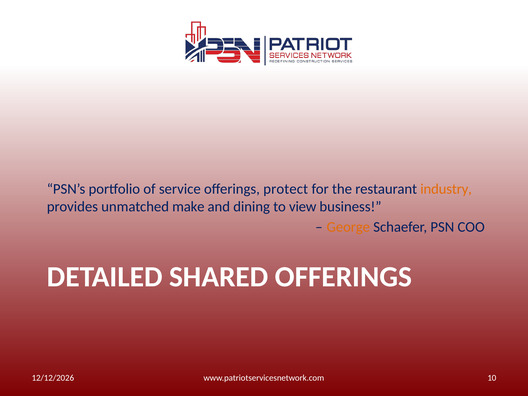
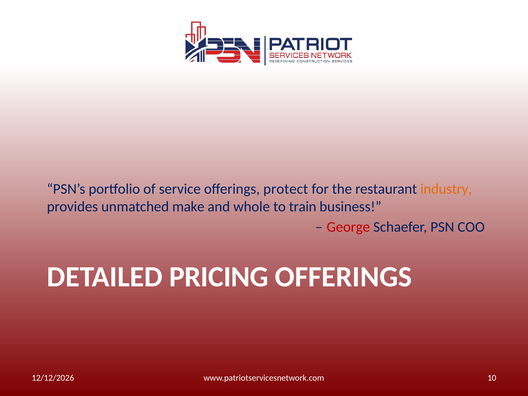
dining: dining -> whole
view: view -> train
George colour: orange -> red
SHARED: SHARED -> PRICING
